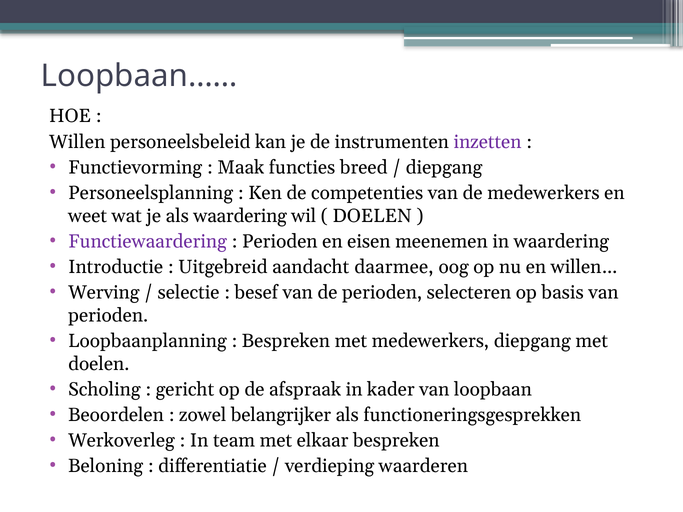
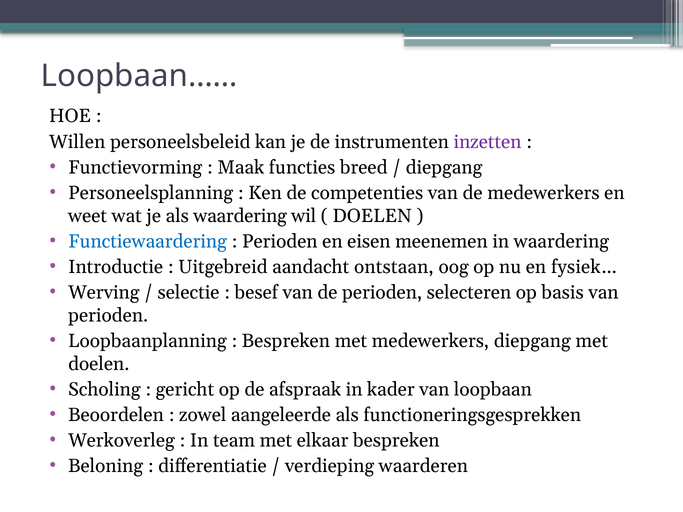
Functiewaardering colour: purple -> blue
daarmee: daarmee -> ontstaan
willen…: willen… -> fysiek…
belangrijker: belangrijker -> aangeleerde
